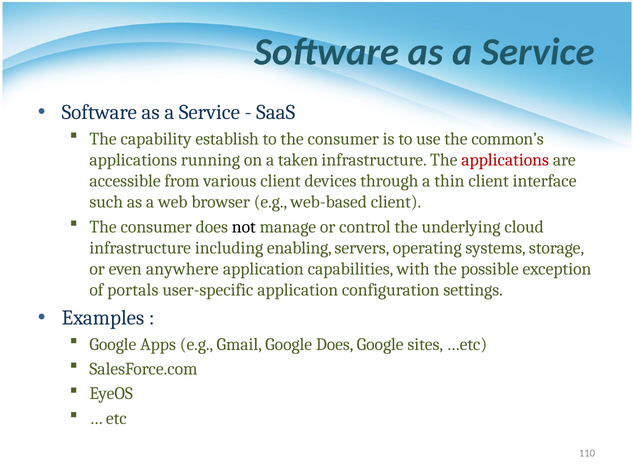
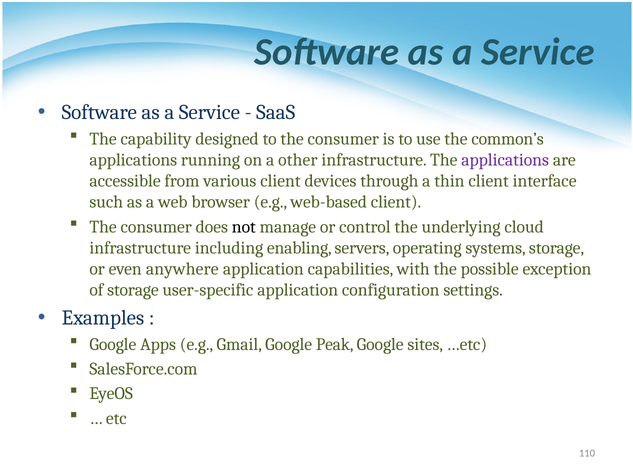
establish: establish -> designed
taken: taken -> other
applications at (505, 160) colour: red -> purple
of portals: portals -> storage
Google Does: Does -> Peak
